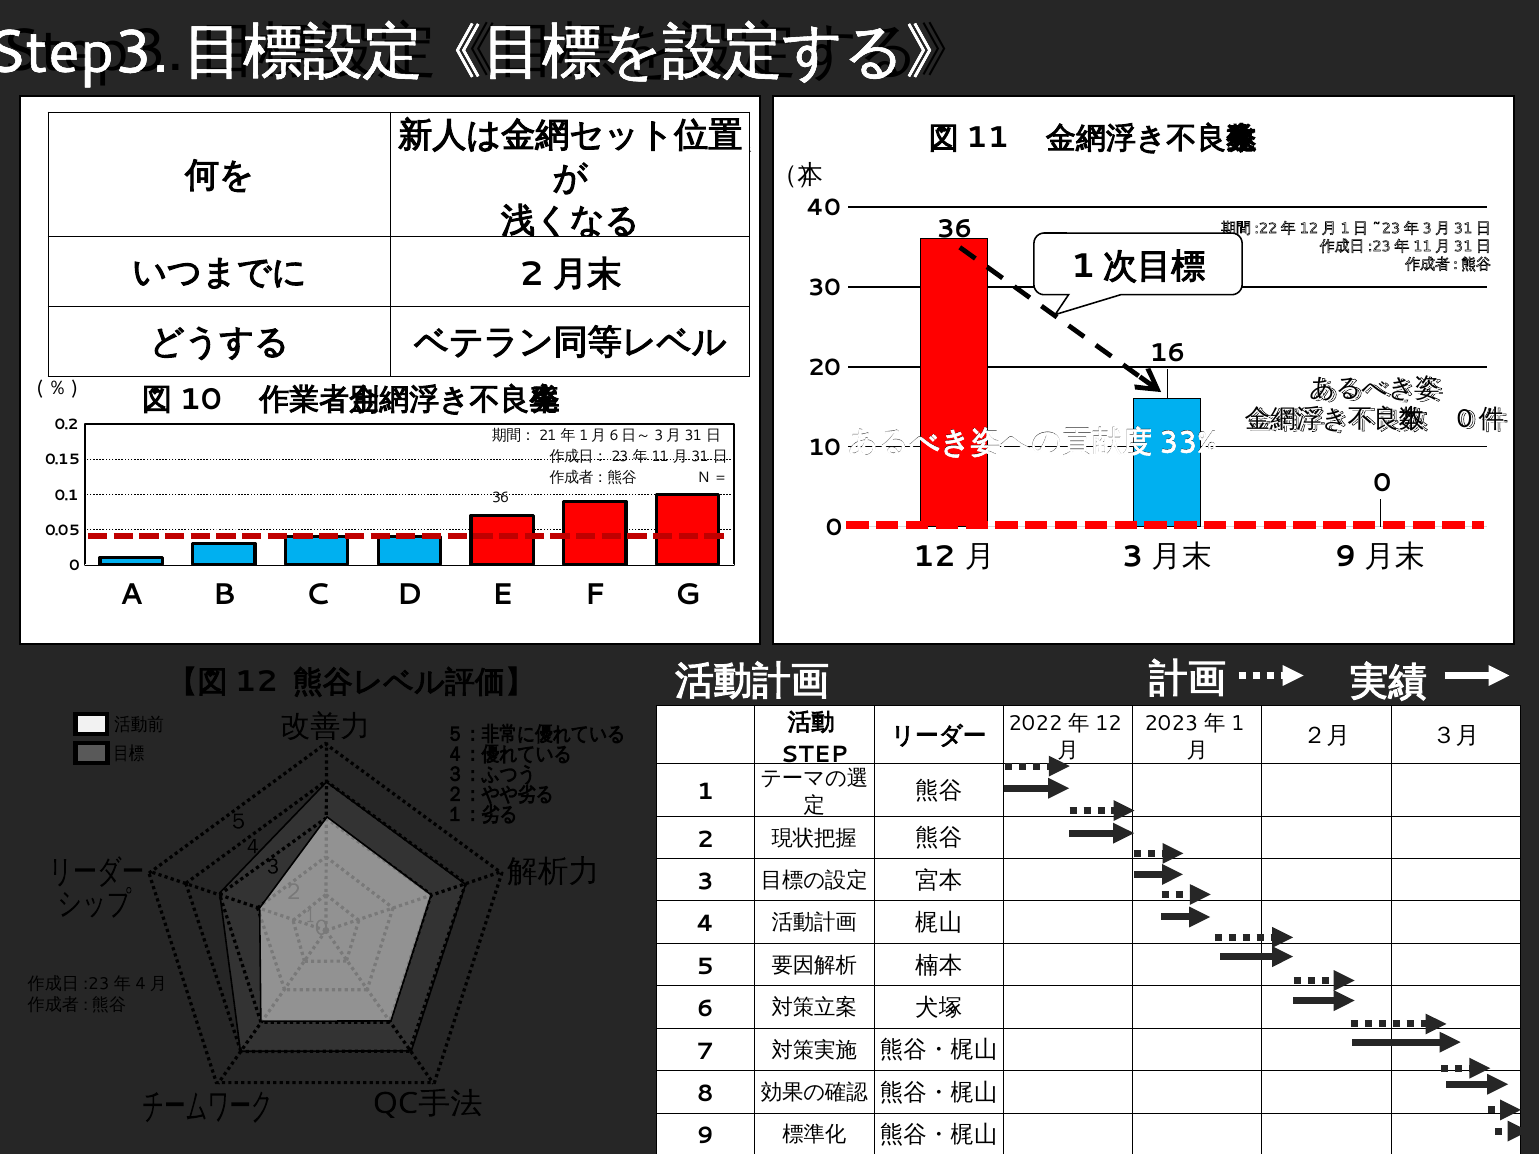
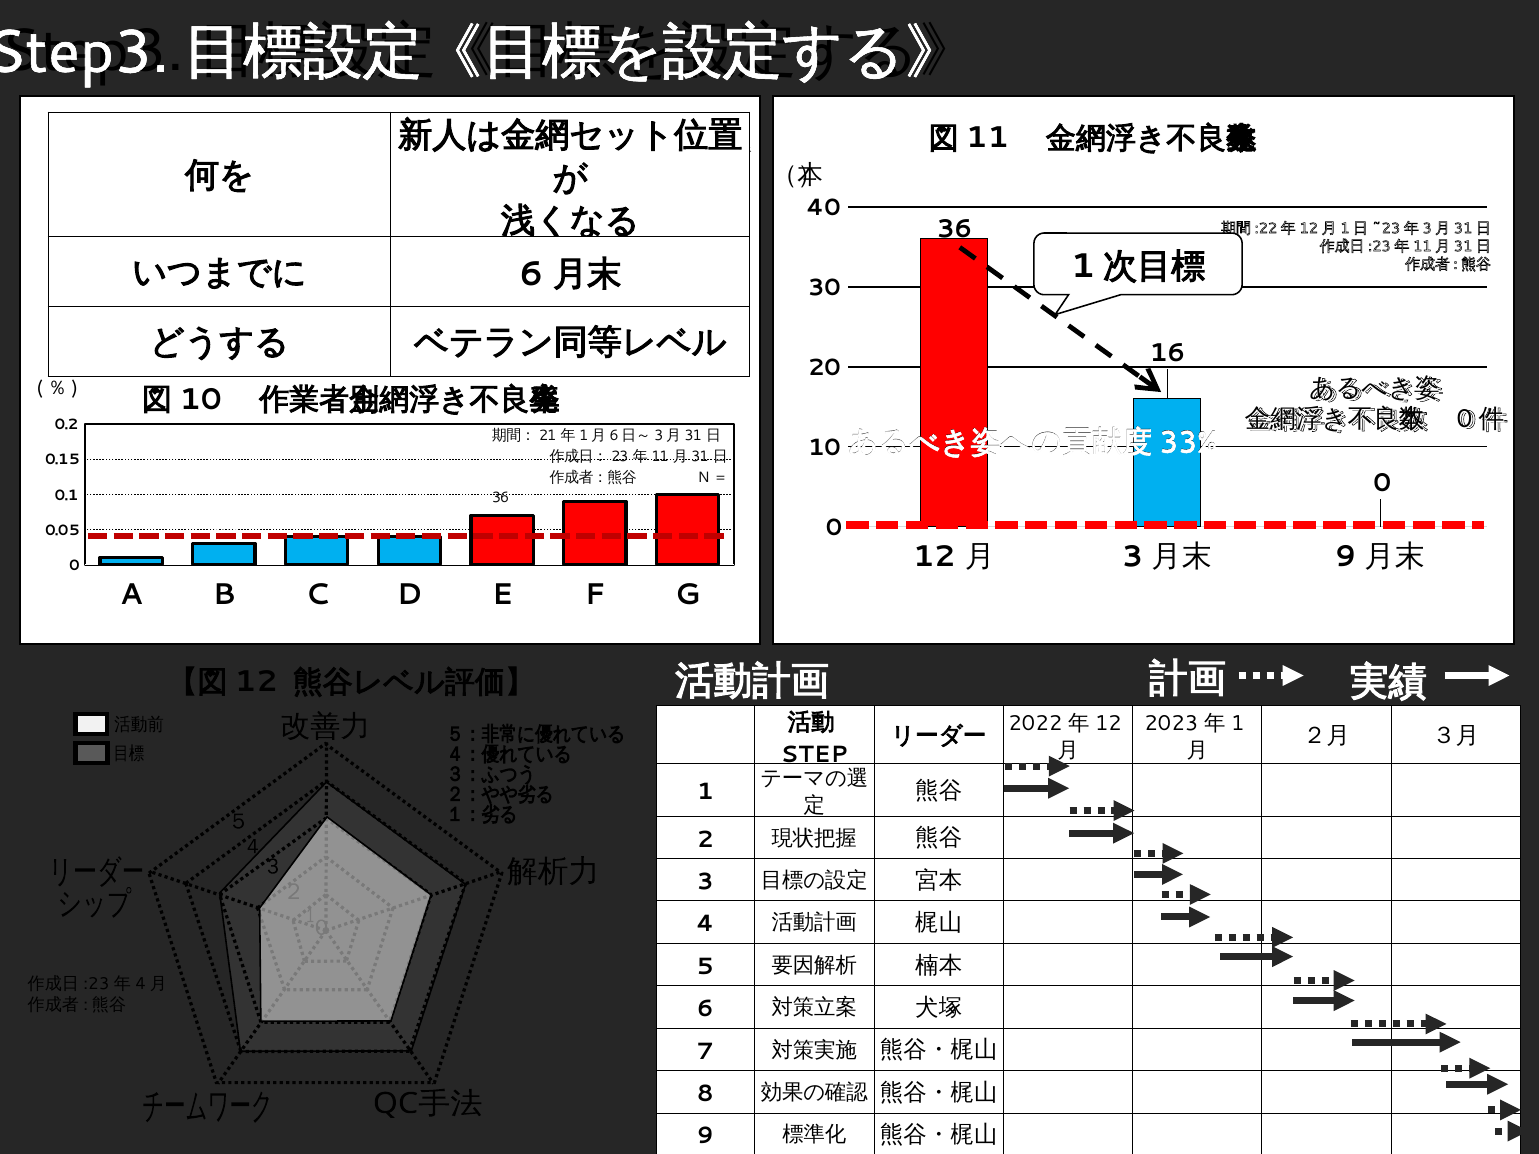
2 at (531, 274): 2 -> 6
